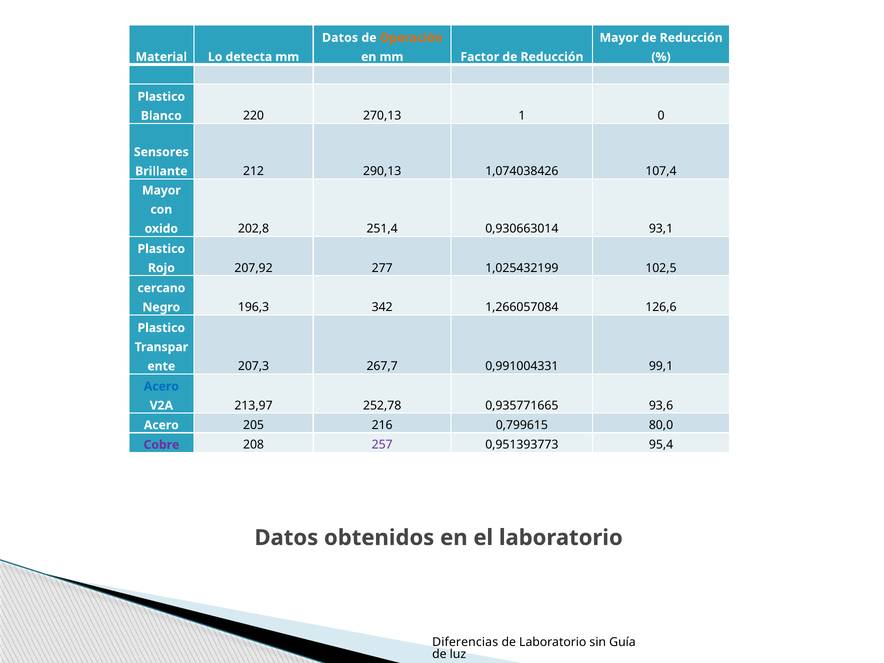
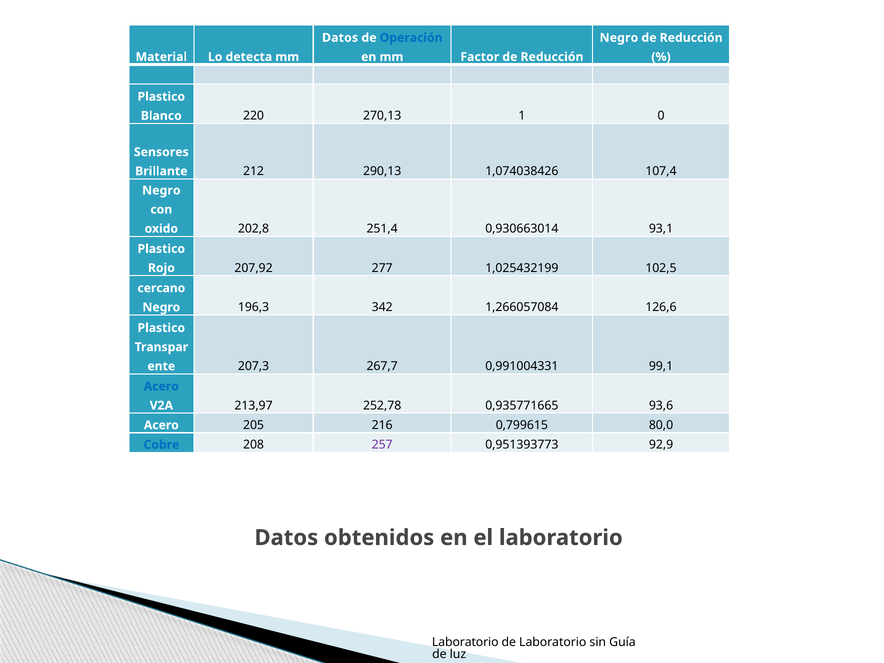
Operación colour: orange -> blue
Mayor at (619, 38): Mayor -> Negro
Mayor at (161, 190): Mayor -> Negro
Cobre colour: purple -> blue
95,4: 95,4 -> 92,9
Diferencias at (465, 642): Diferencias -> Laboratorio
